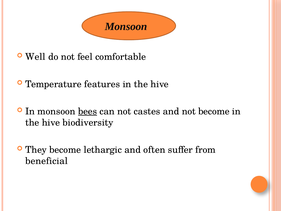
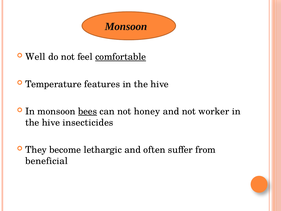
comfortable underline: none -> present
castes: castes -> honey
not become: become -> worker
biodiversity: biodiversity -> insecticides
